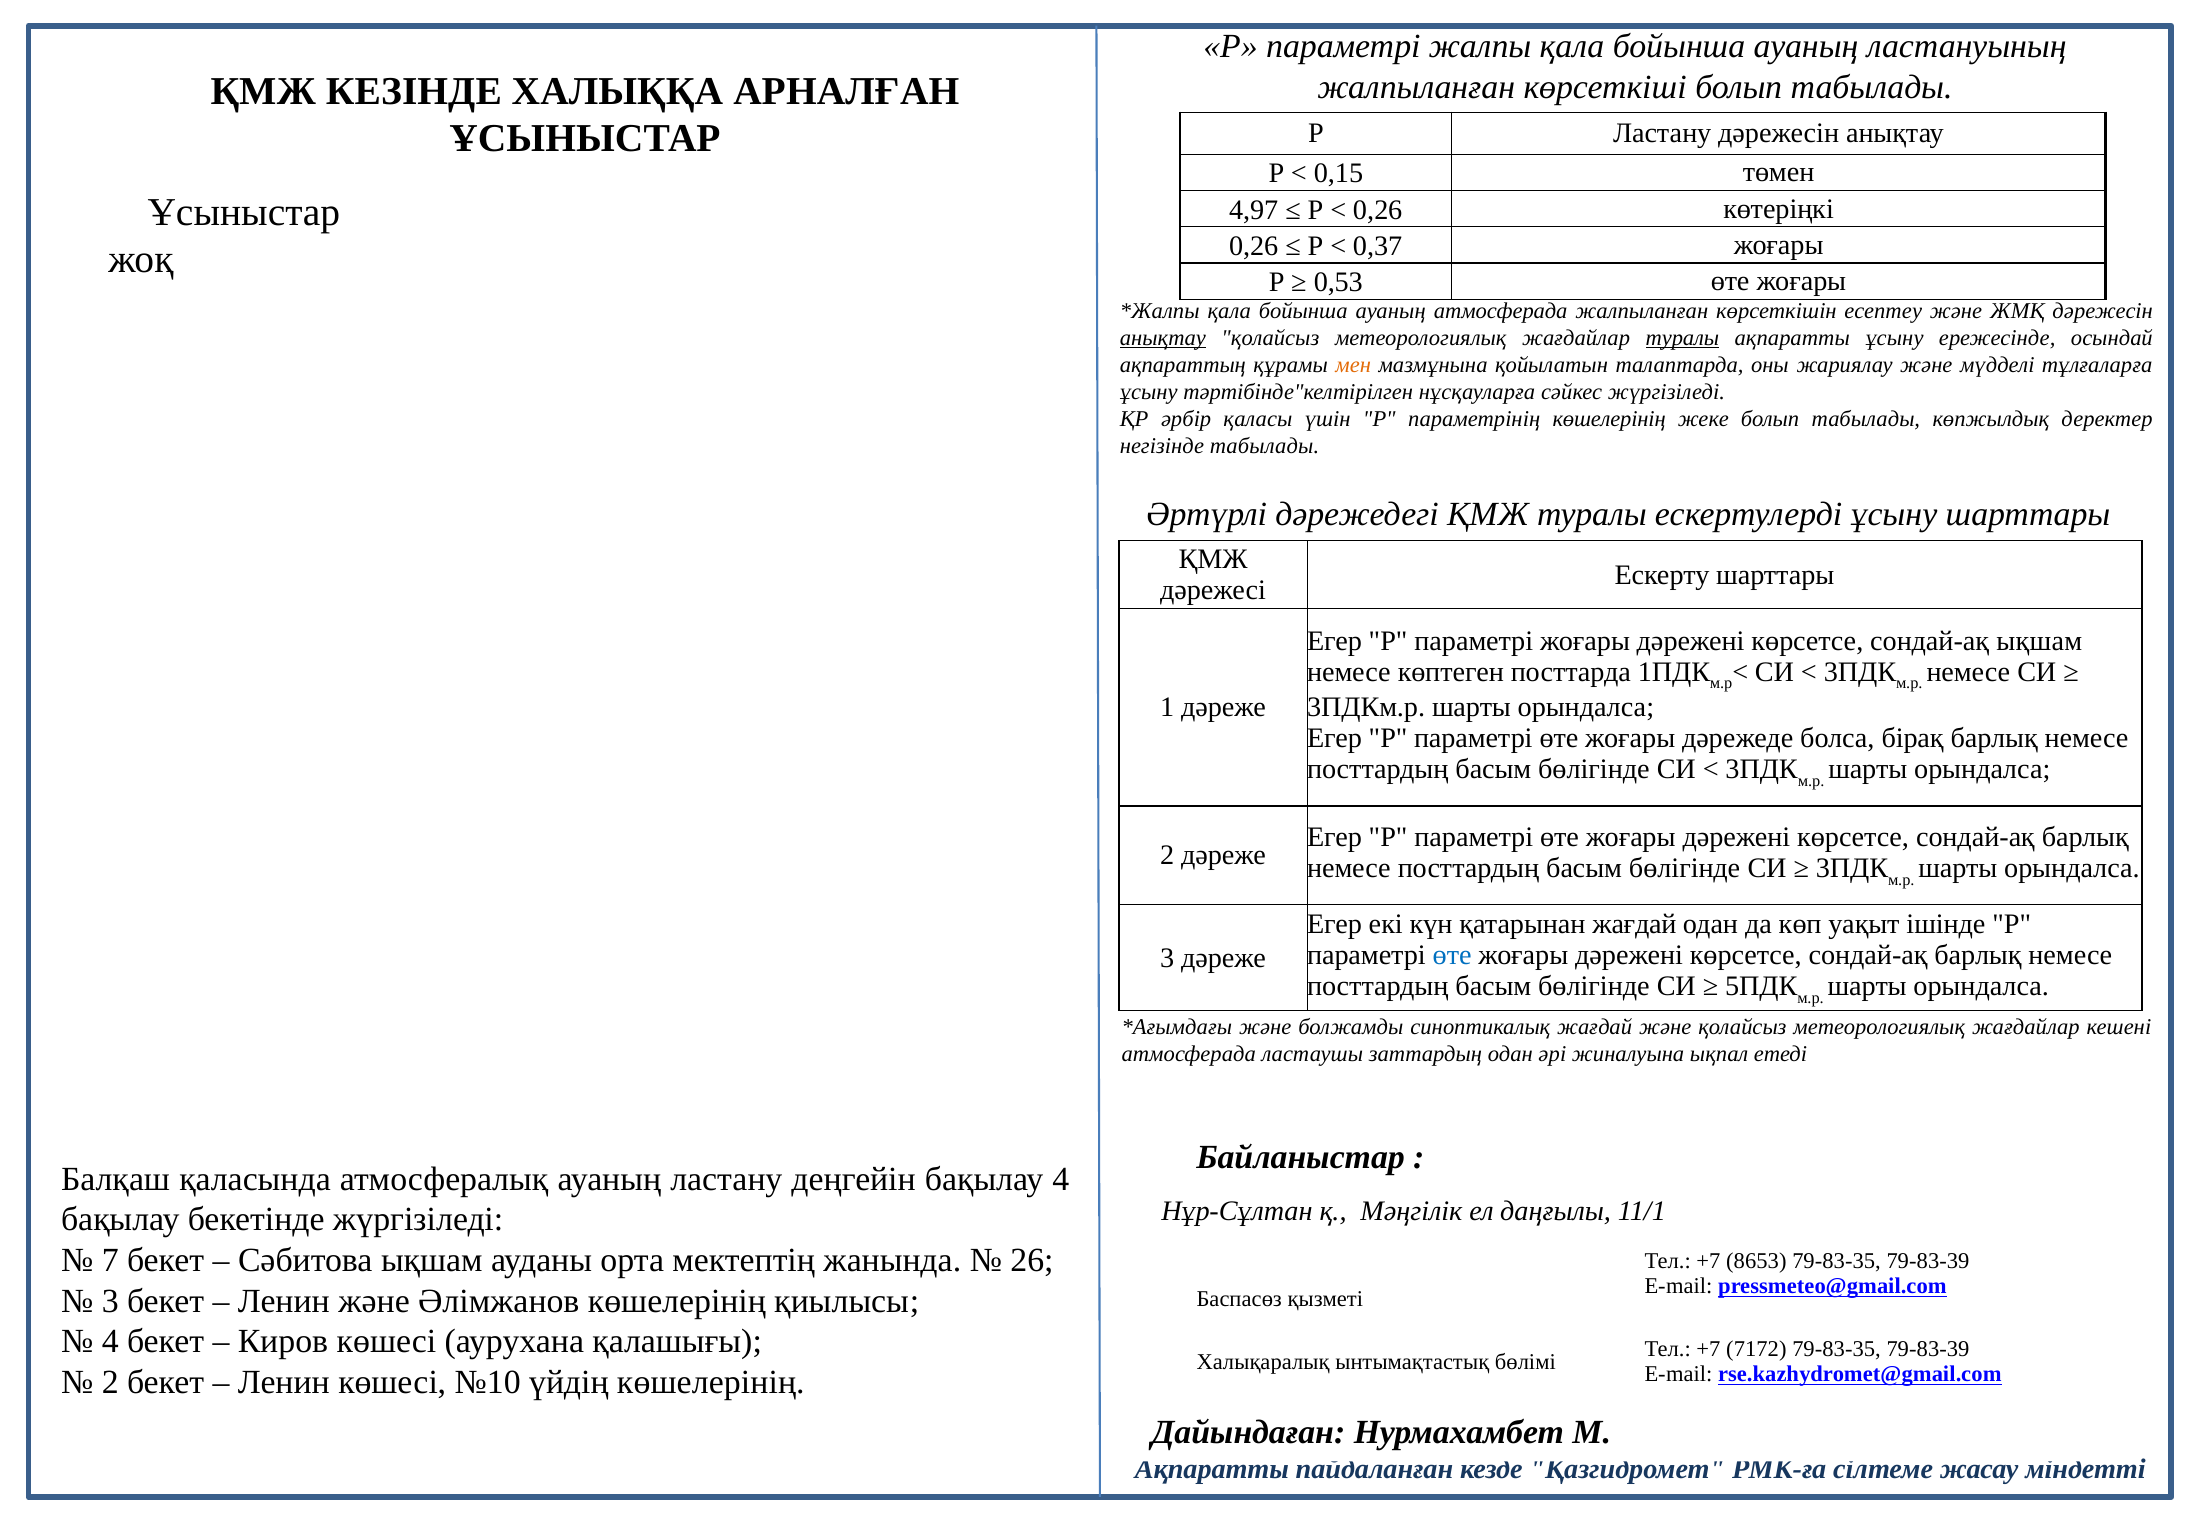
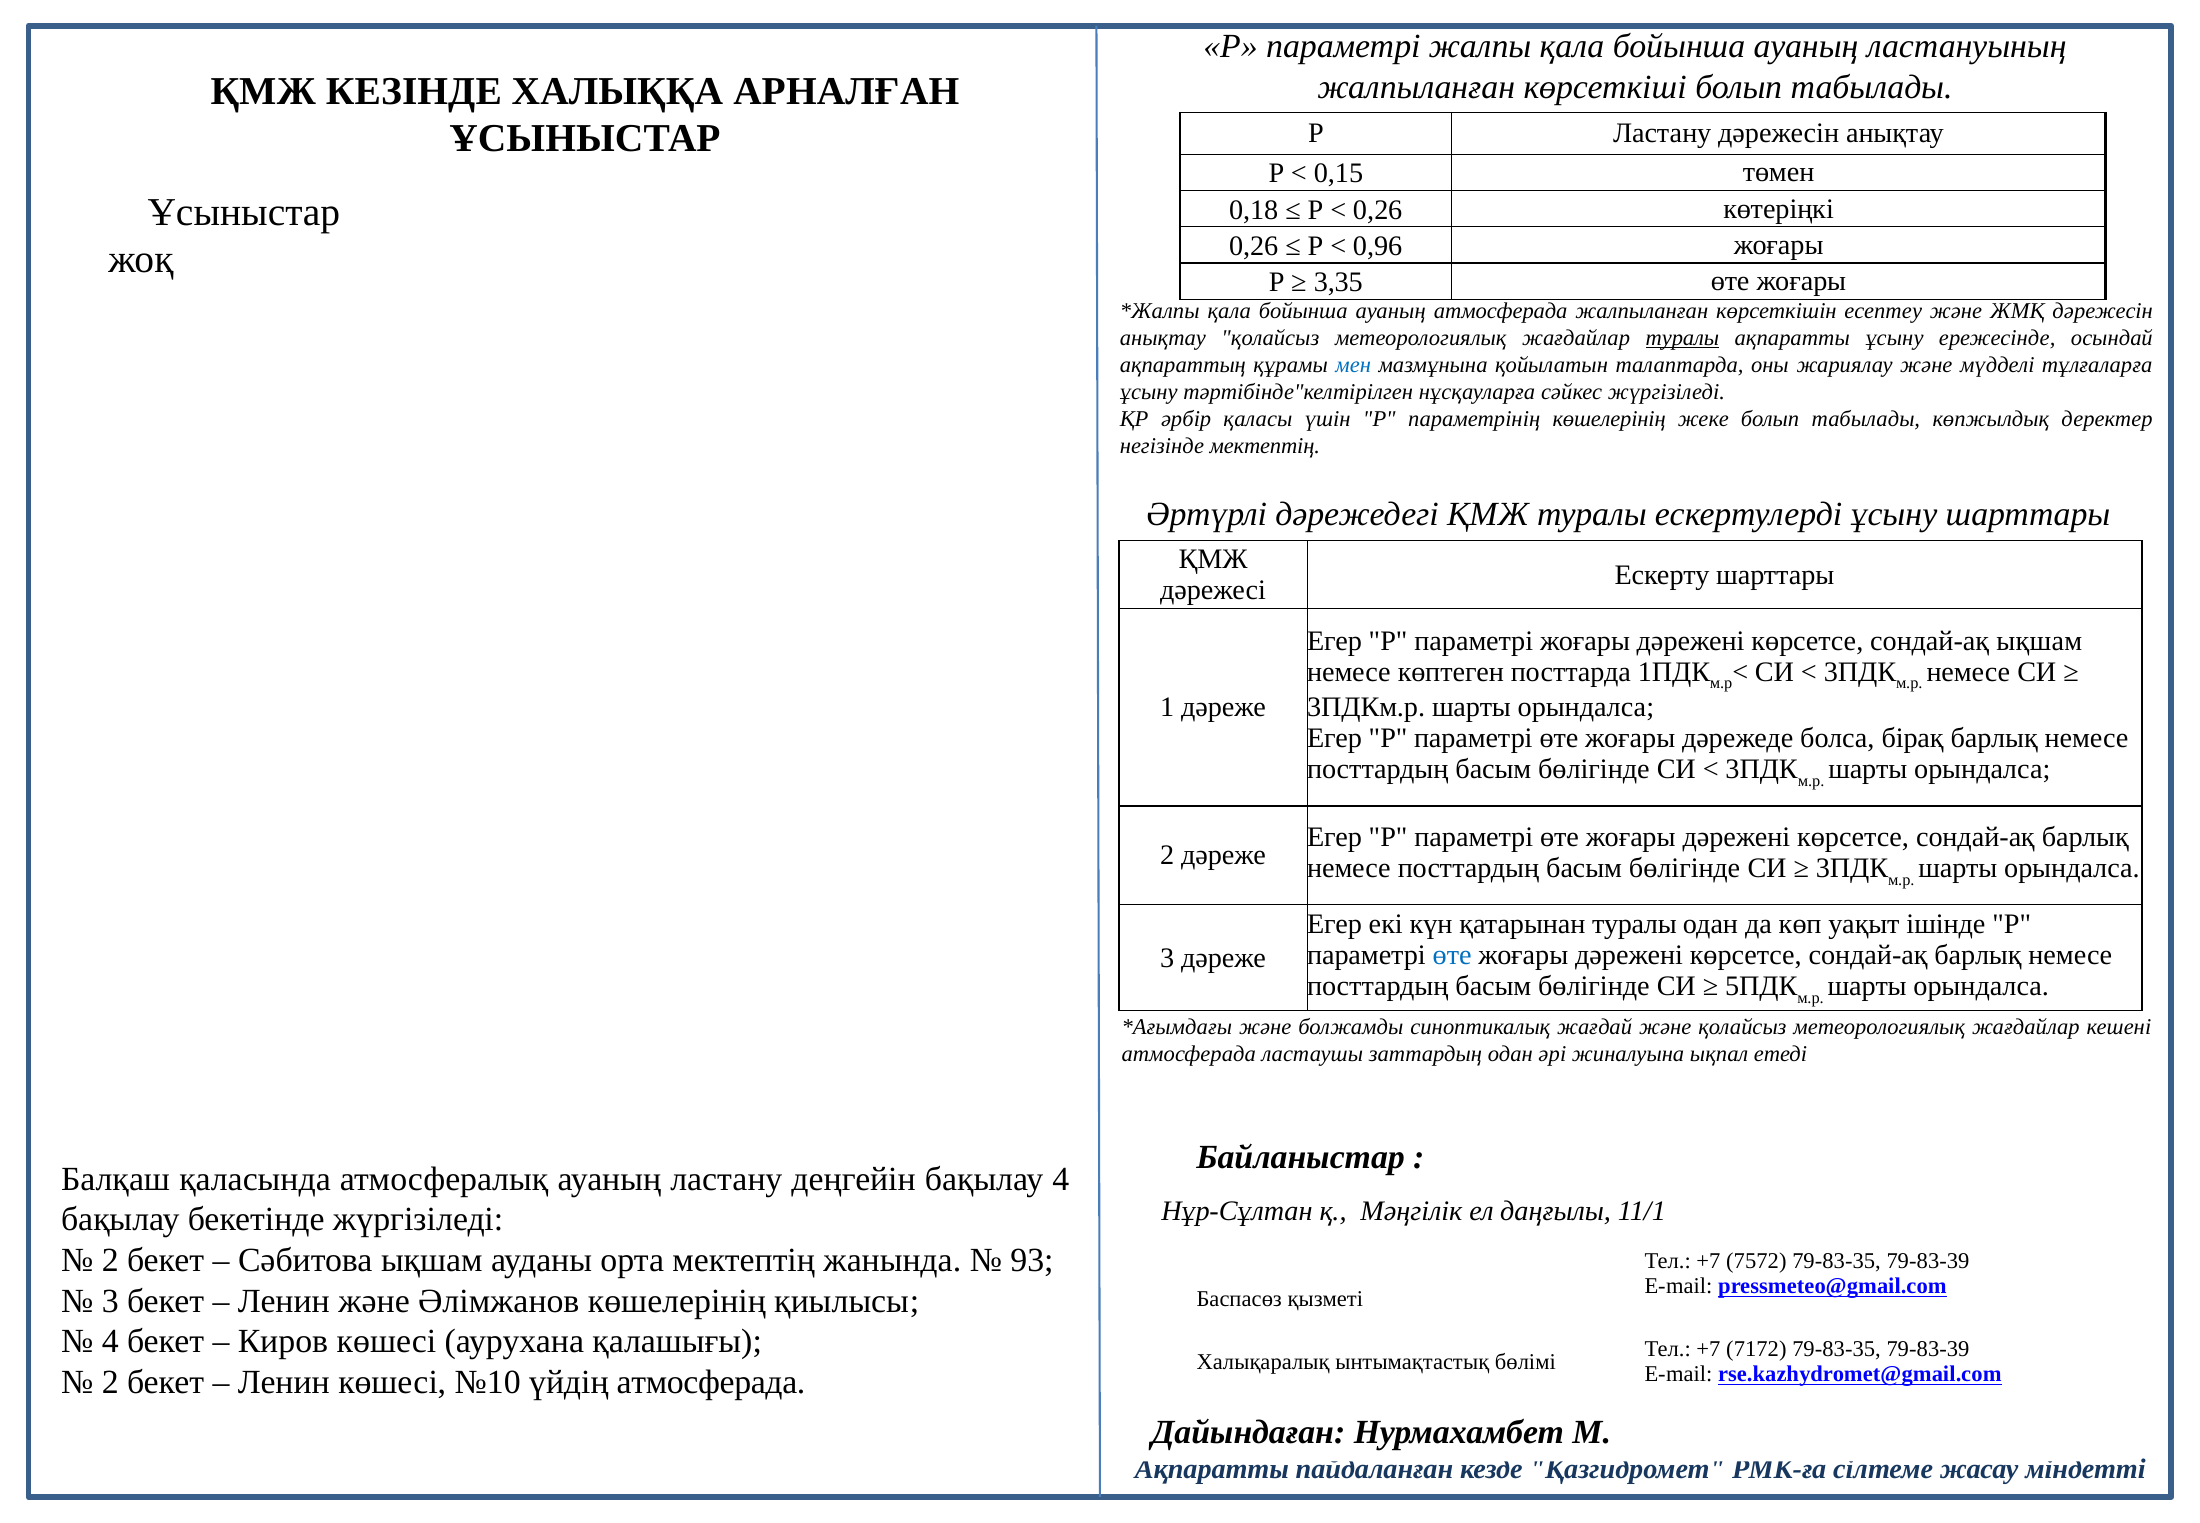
4,97: 4,97 -> 0,18
0,37: 0,37 -> 0,96
0,53: 0,53 -> 3,35
анықтау at (1163, 338) underline: present -> none
мен colour: orange -> blue
негізінде табылады: табылады -> мектептің
қатарынан жағдай: жағдай -> туралы
7 at (110, 1260): 7 -> 2
26: 26 -> 93
8653: 8653 -> 7572
үйдің көшелерінің: көшелерінің -> атмосферада
